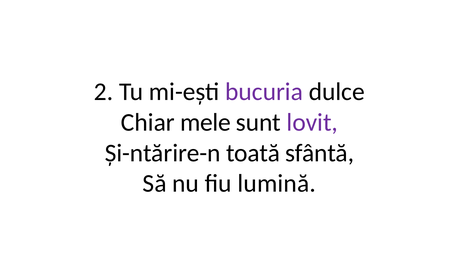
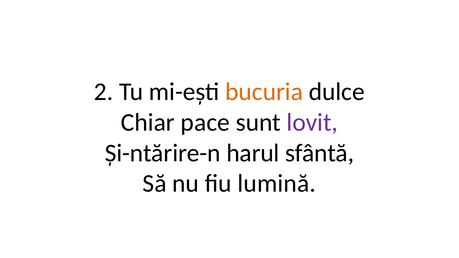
bucuria colour: purple -> orange
mele: mele -> pace
toată: toată -> harul
